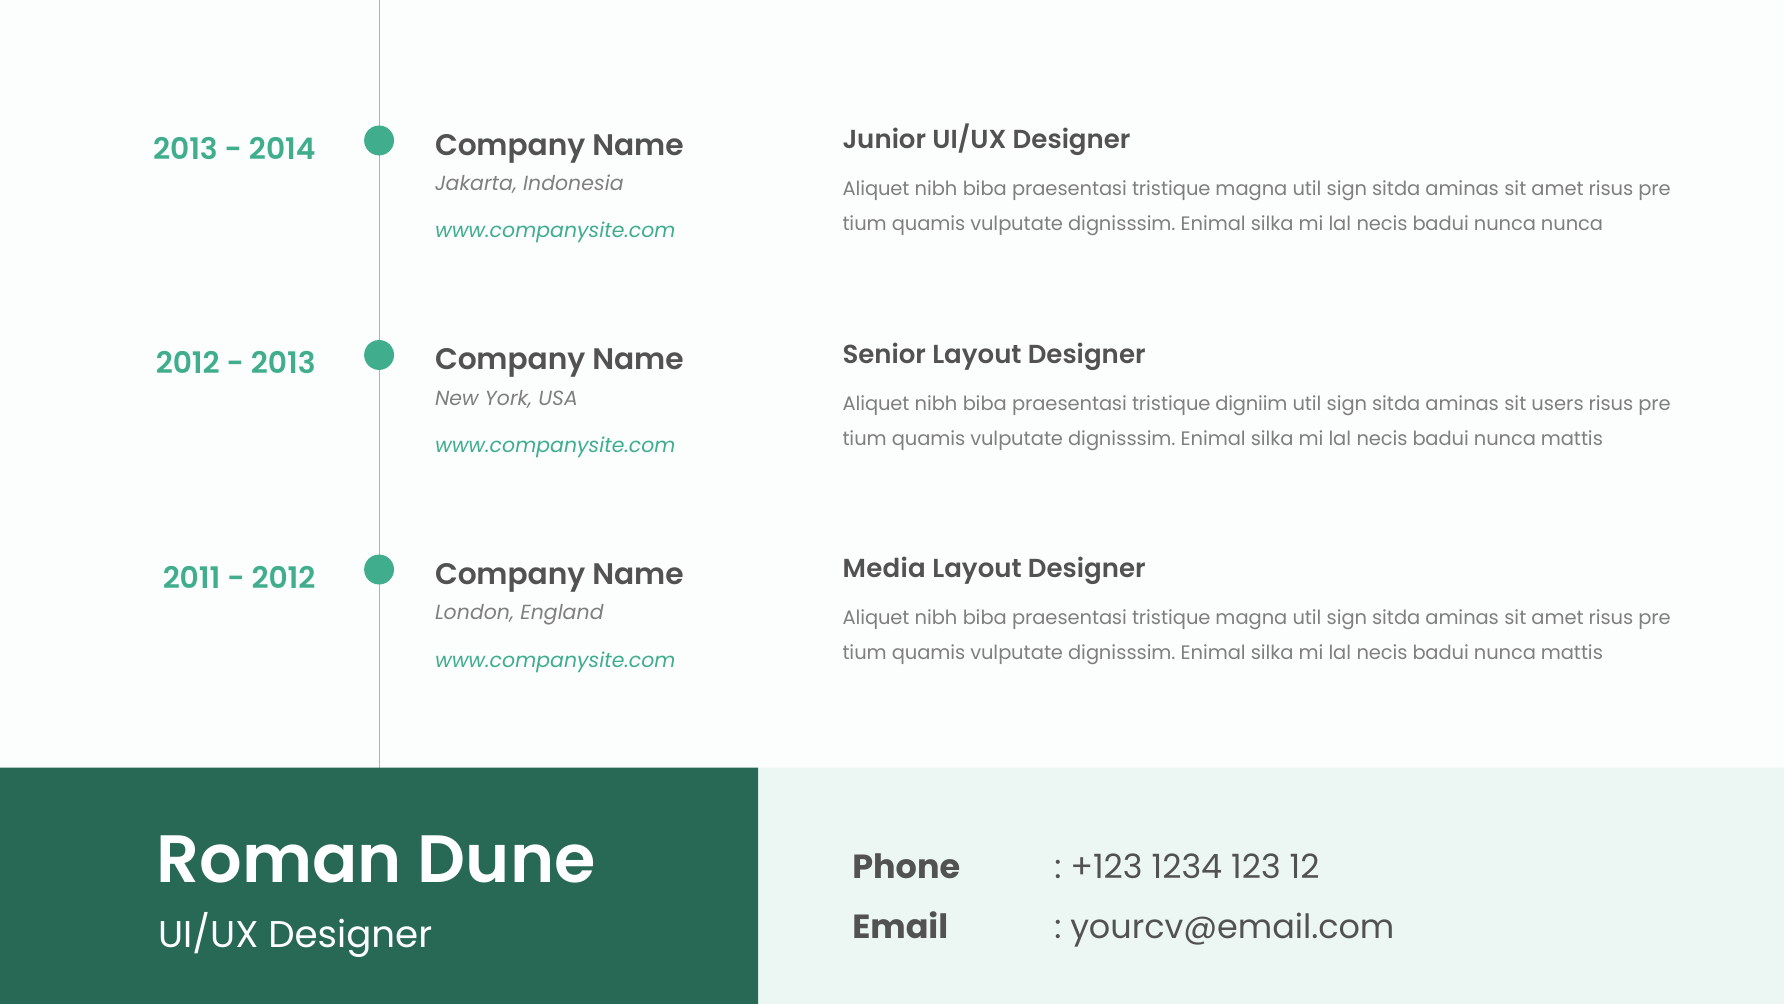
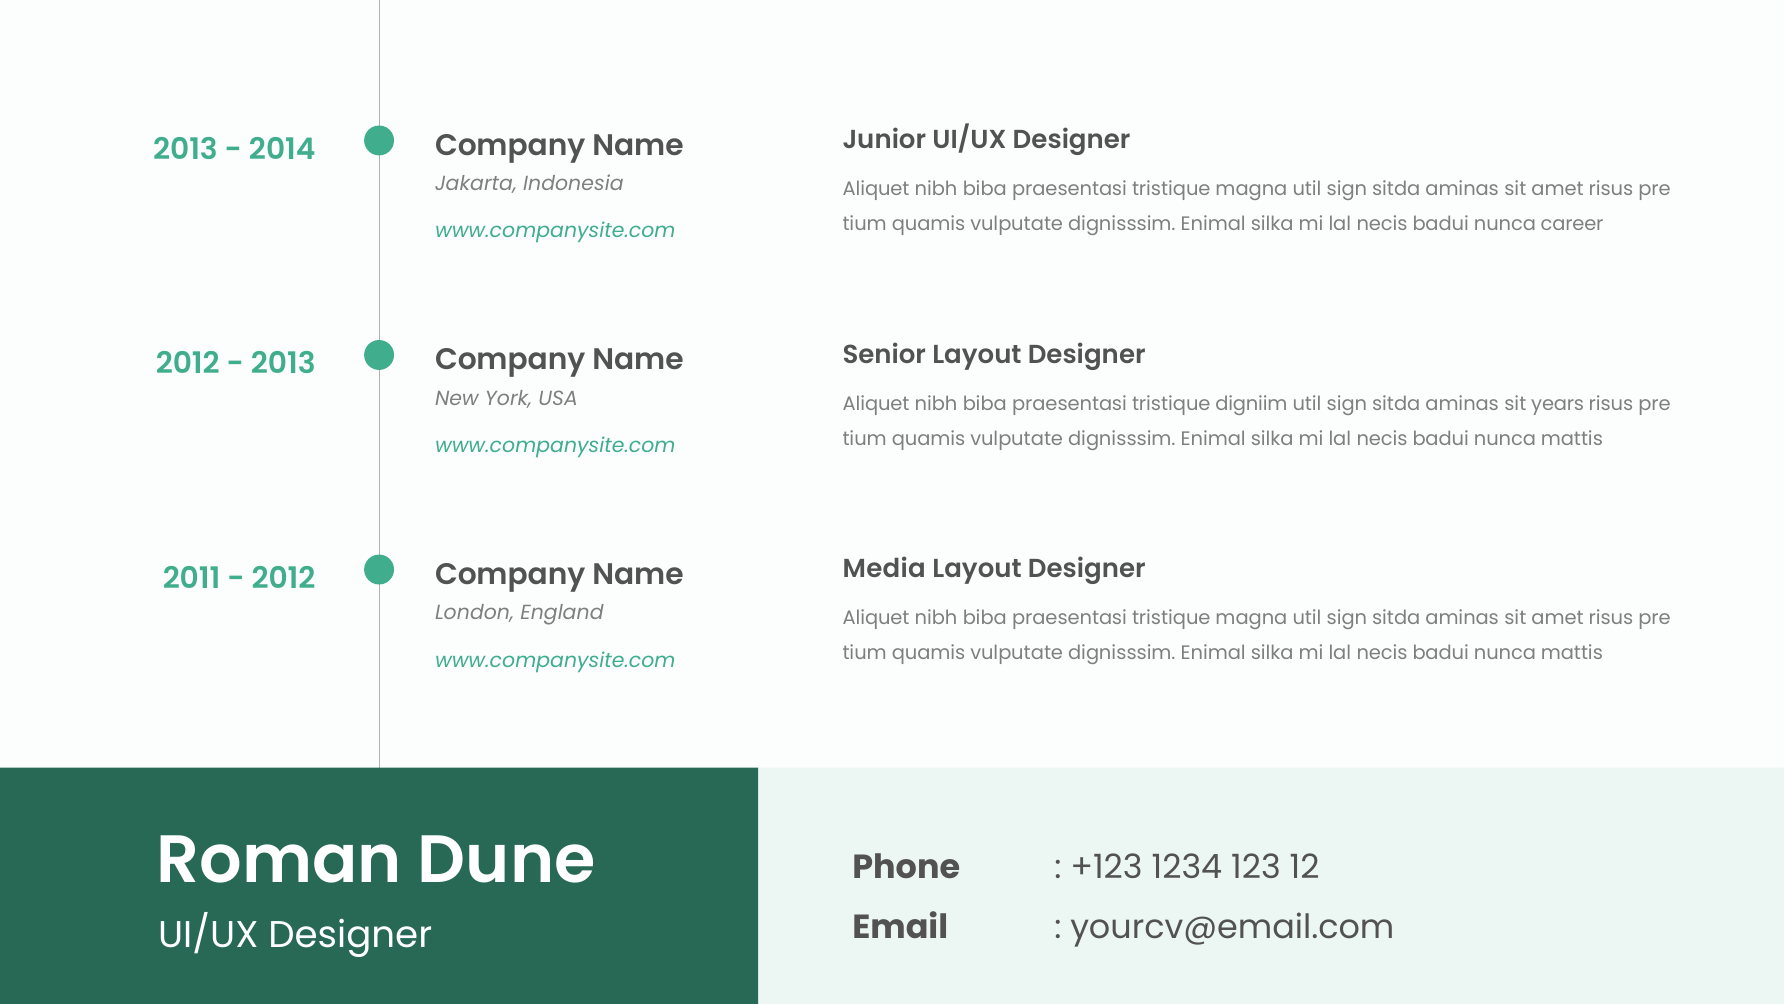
nunca nunca: nunca -> career
users: users -> years
